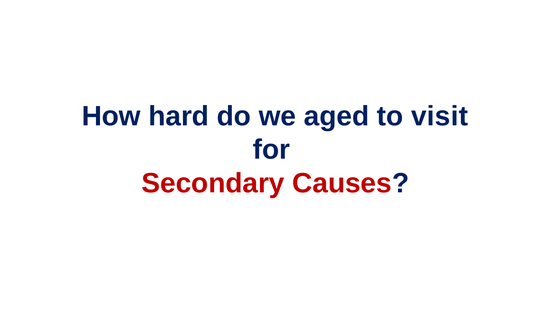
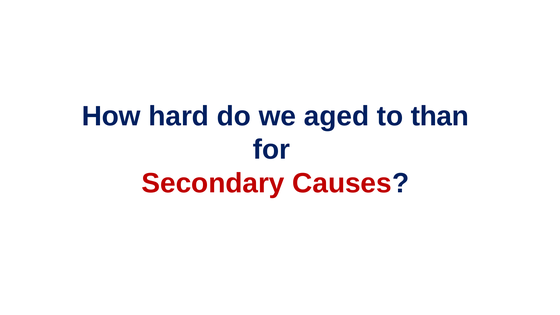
visit: visit -> than
